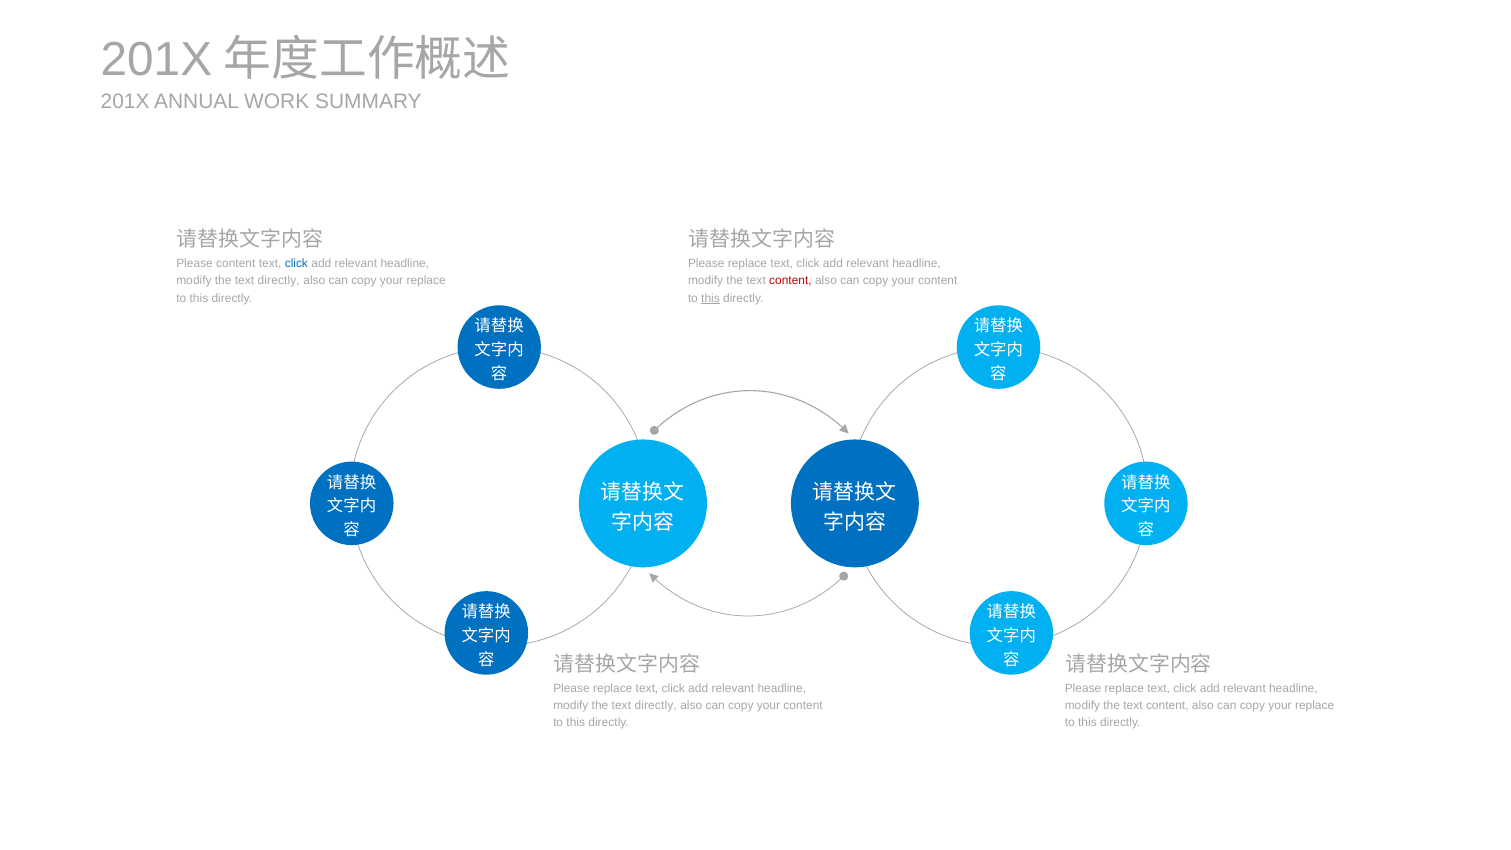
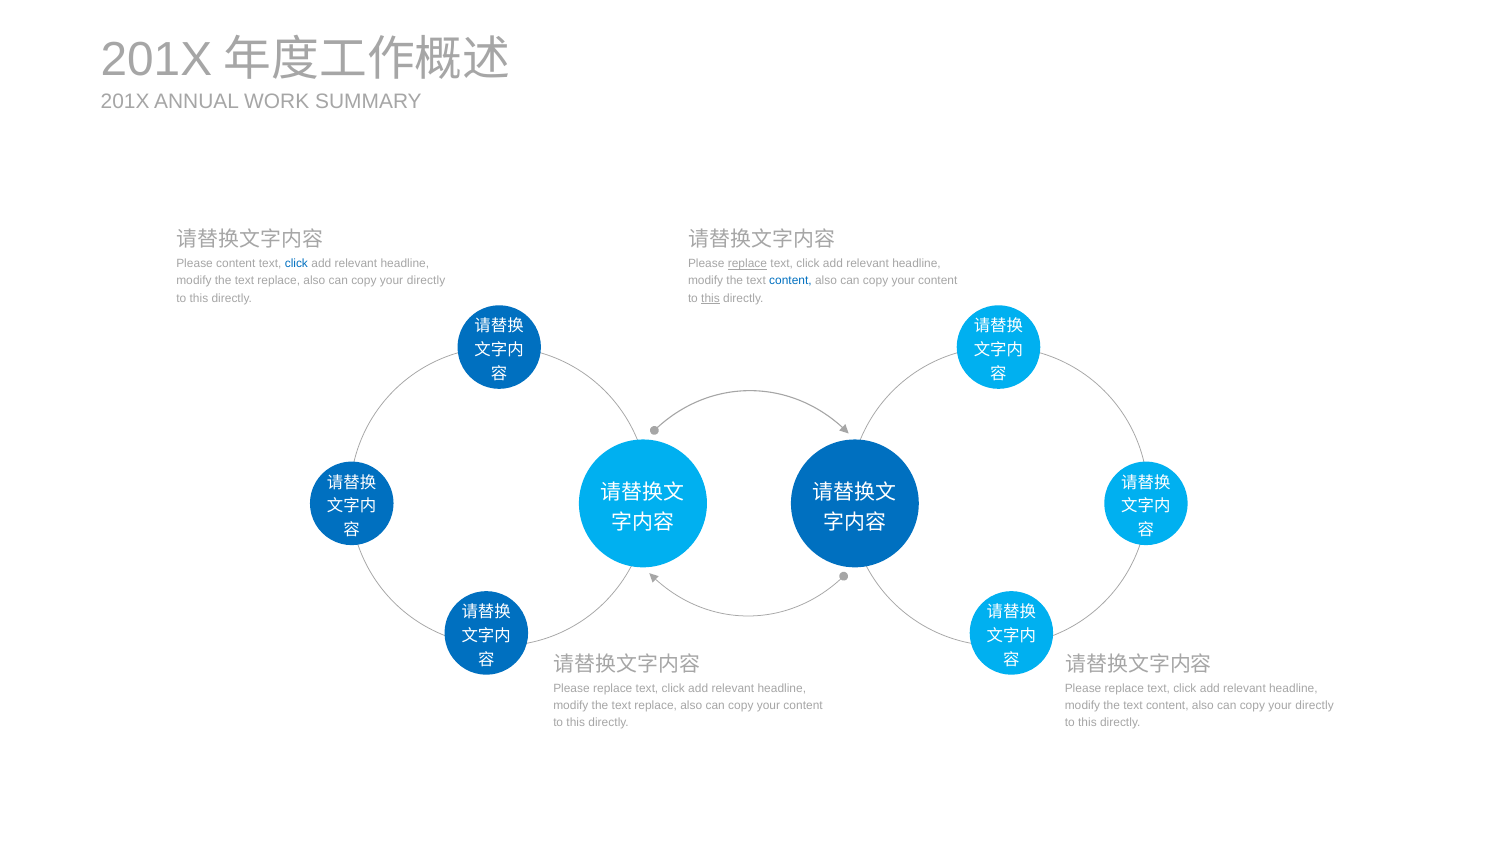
replace at (747, 264) underline: none -> present
directly at (279, 281): directly -> replace
replace at (426, 281): replace -> directly
content at (790, 281) colour: red -> blue
directly at (656, 706): directly -> replace
replace at (1315, 706): replace -> directly
